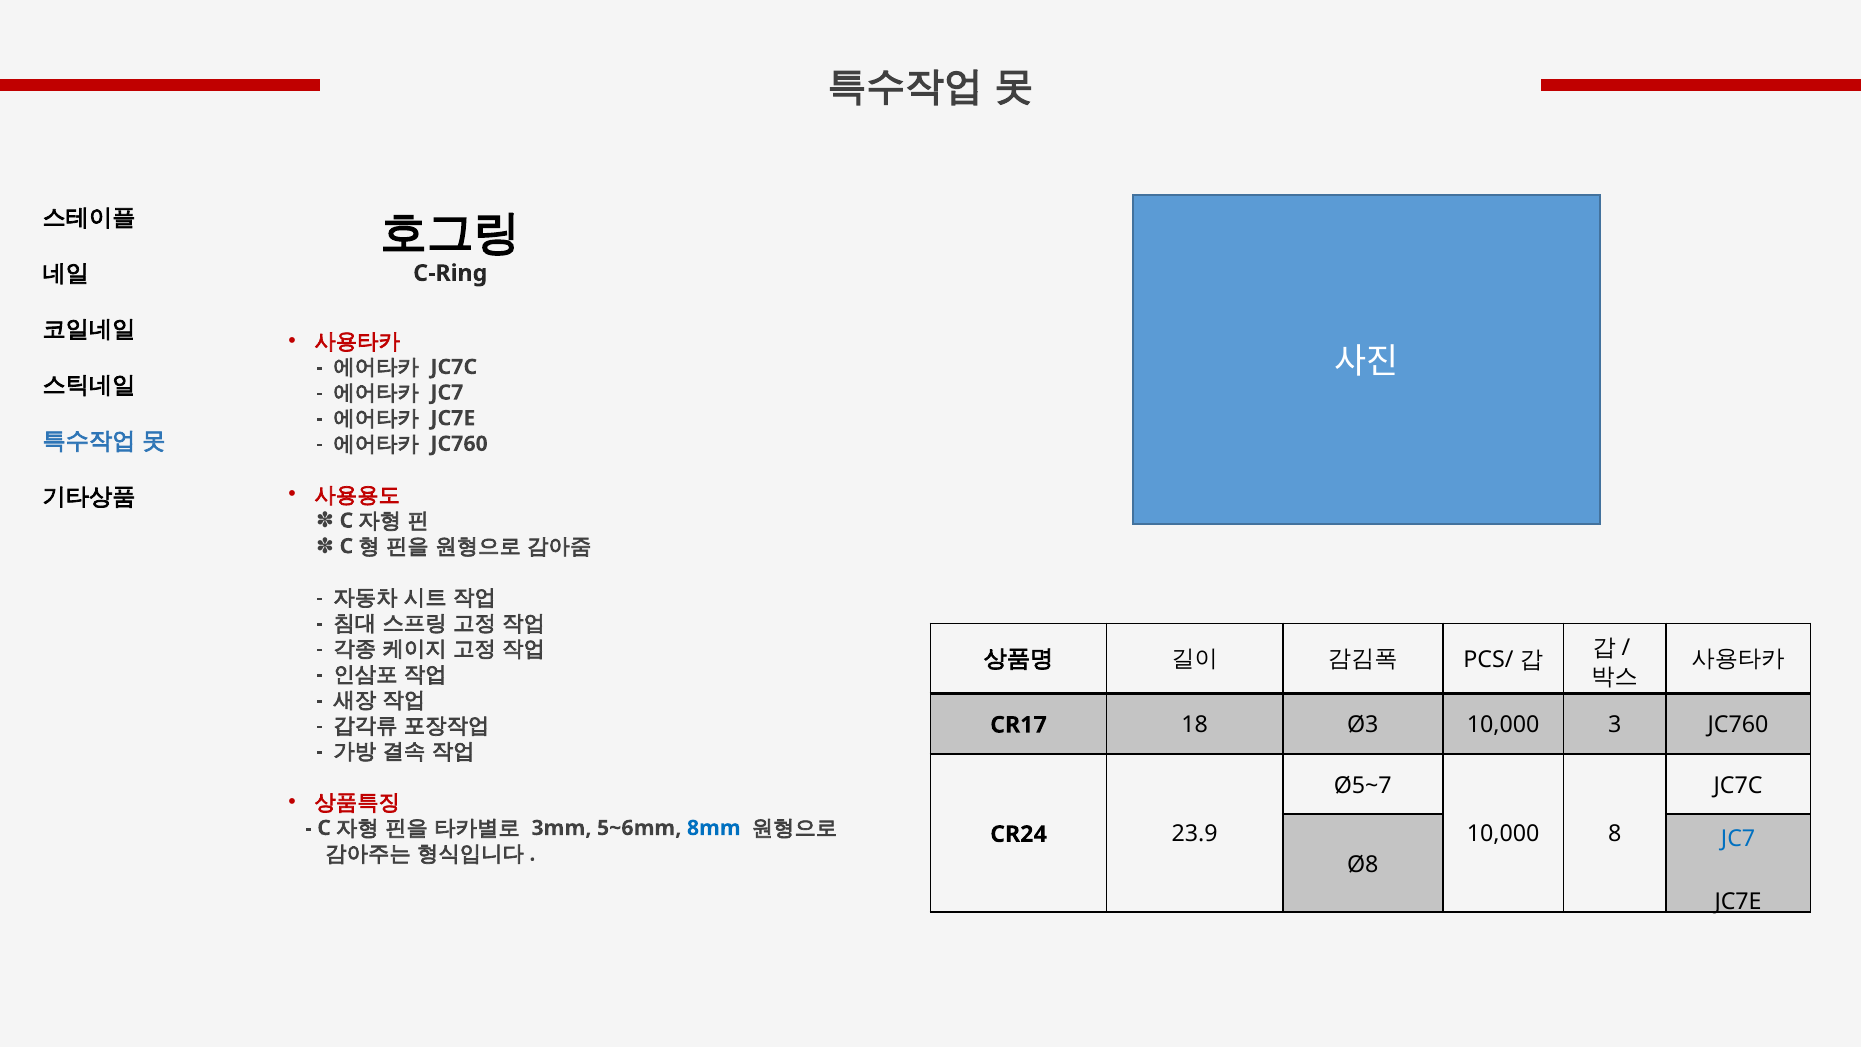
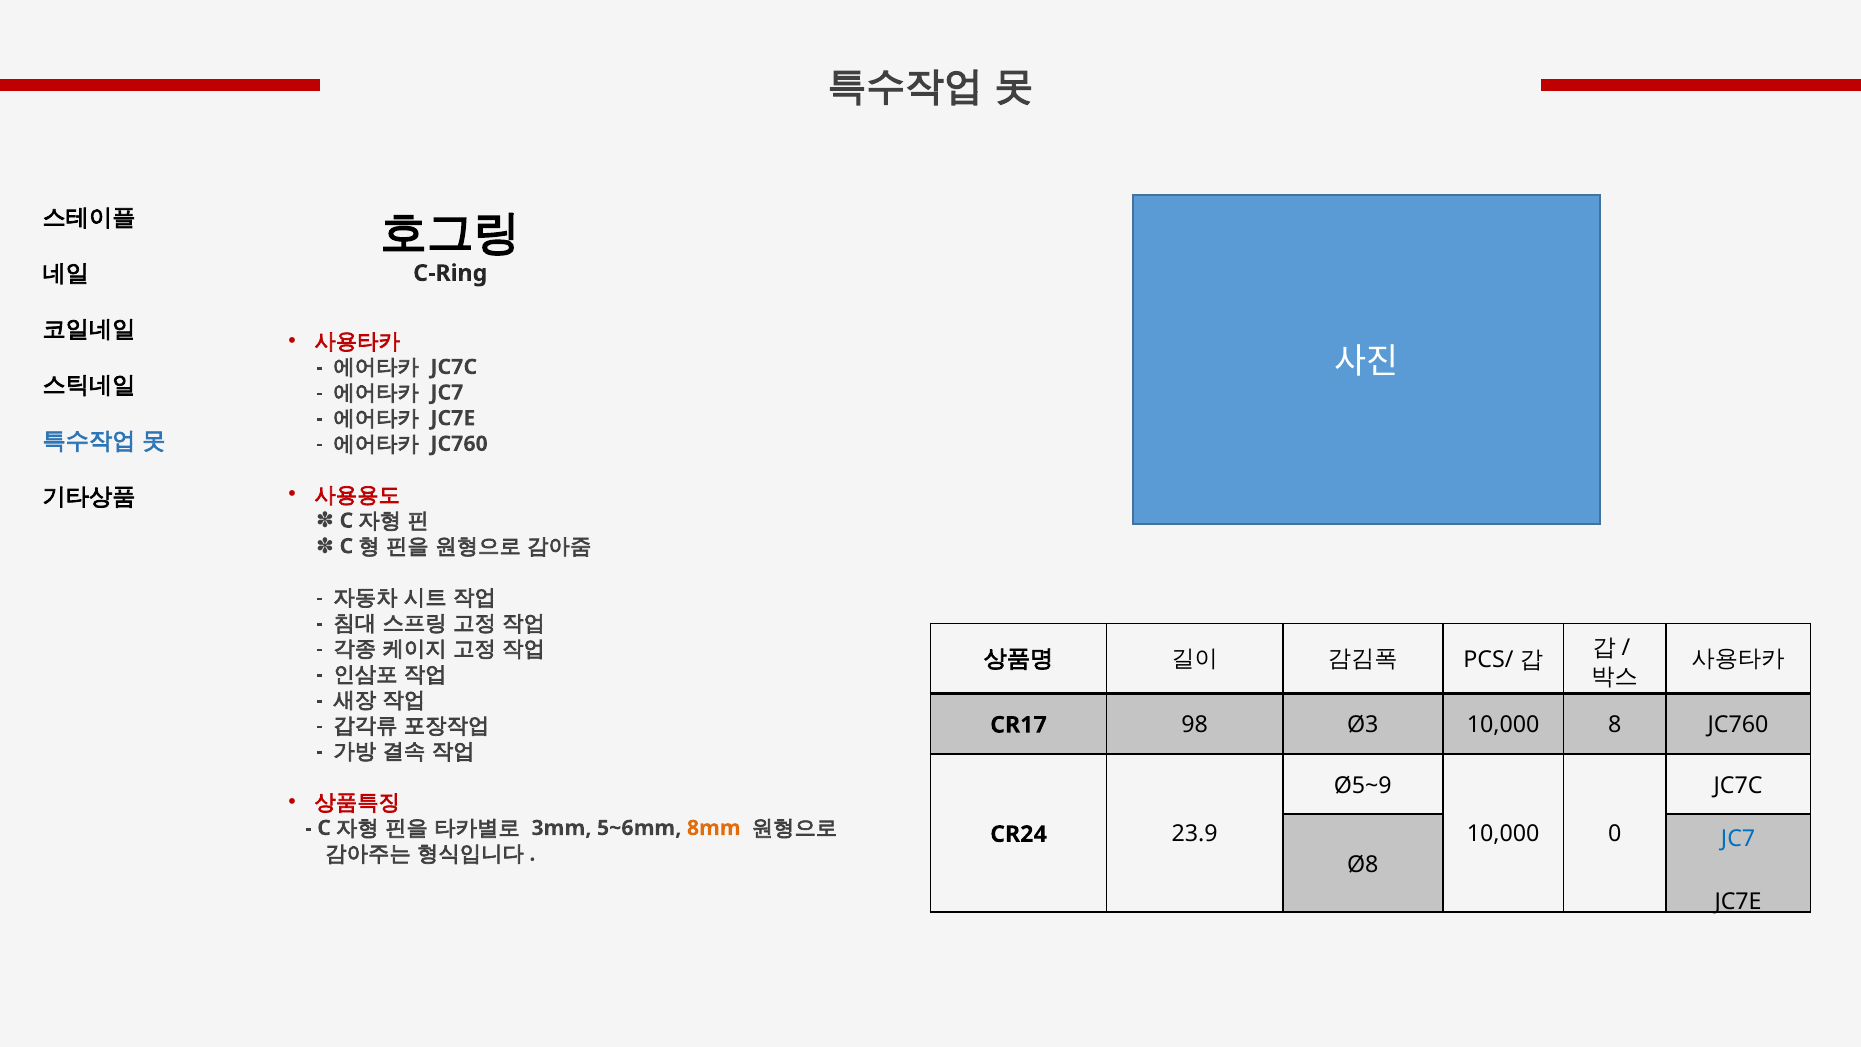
18: 18 -> 98
3: 3 -> 8
Ø5~7: Ø5~7 -> Ø5~9
8mm colour: blue -> orange
8: 8 -> 0
